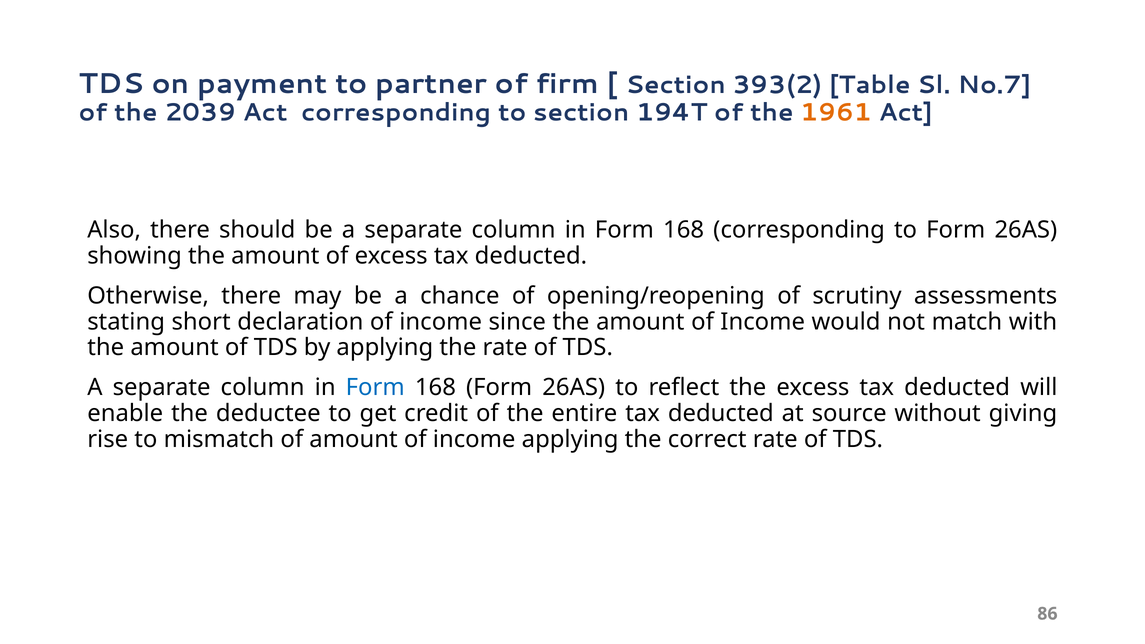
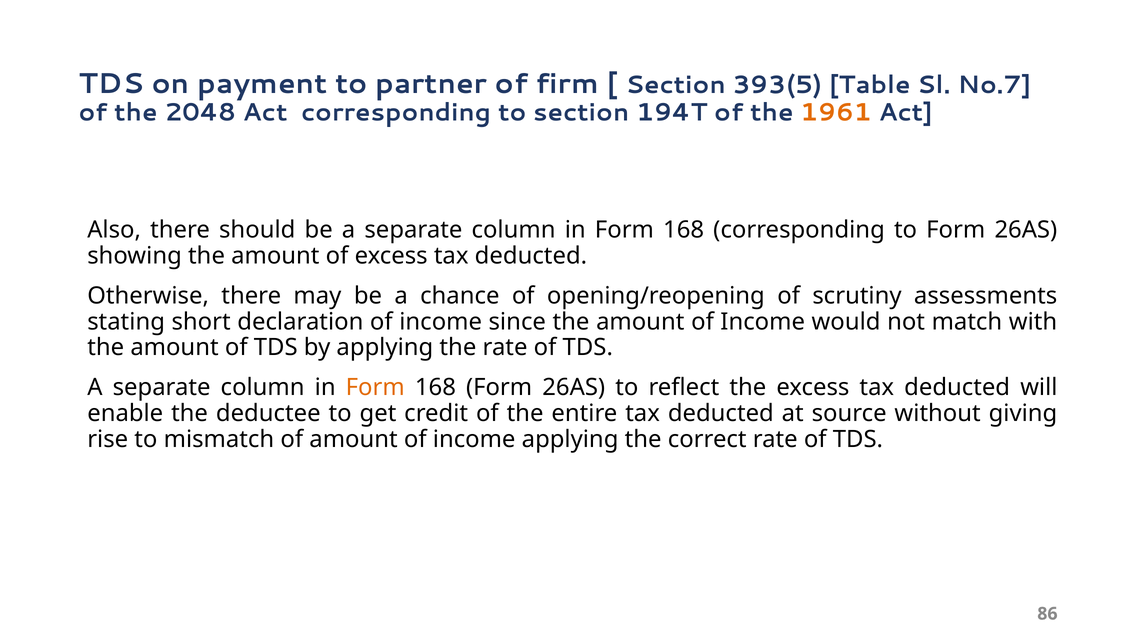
393(2: 393(2 -> 393(5
2039: 2039 -> 2048
Form at (375, 388) colour: blue -> orange
